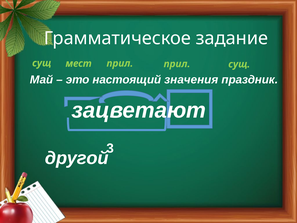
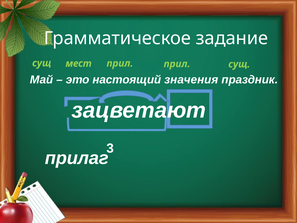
другой: другой -> прилаг
